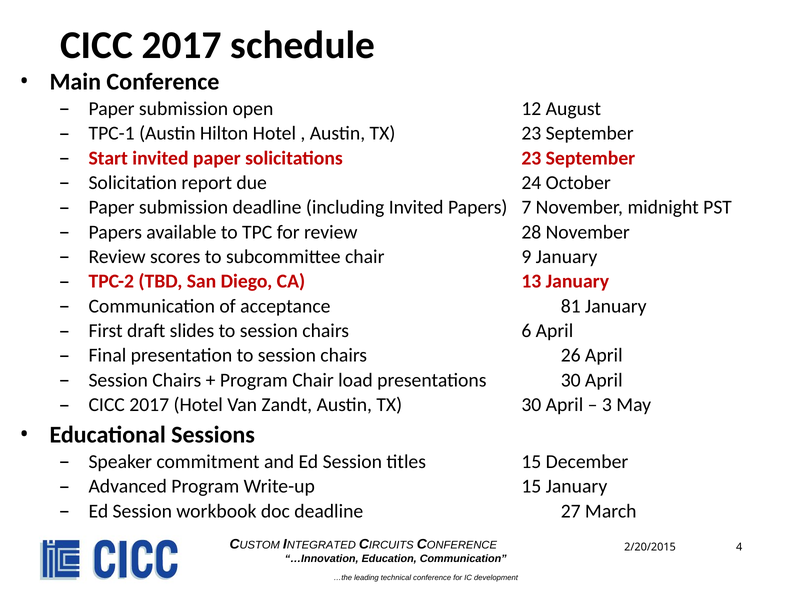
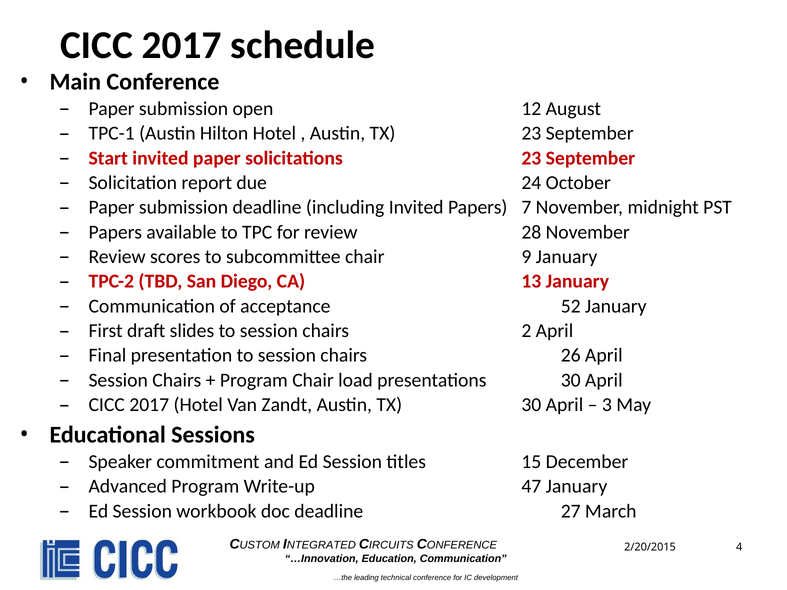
81: 81 -> 52
6: 6 -> 2
Write-up 15: 15 -> 47
